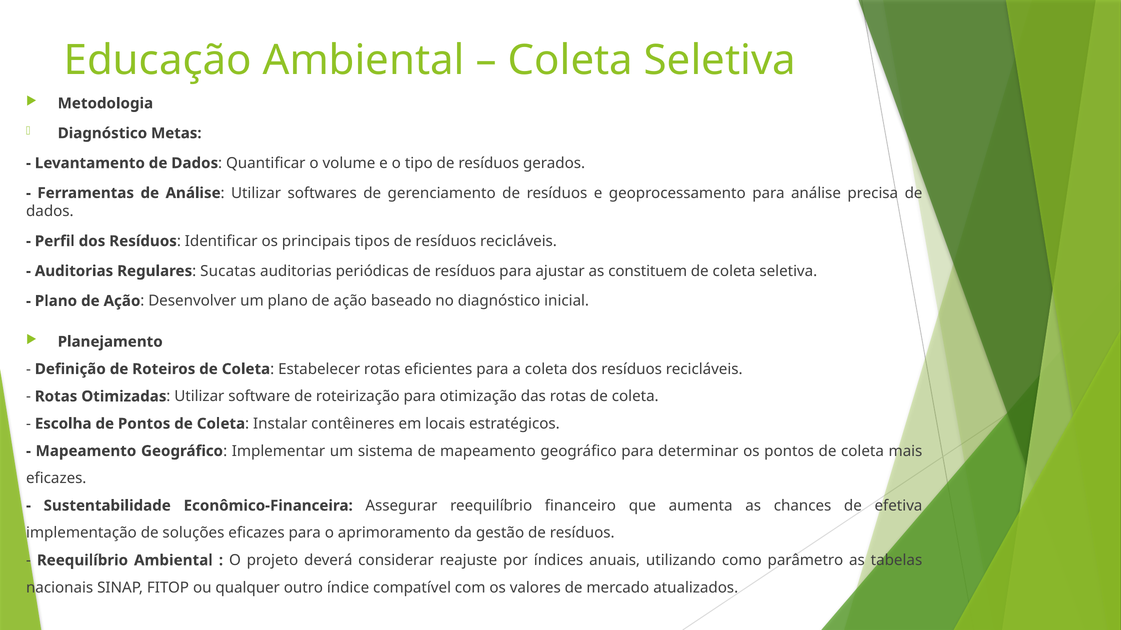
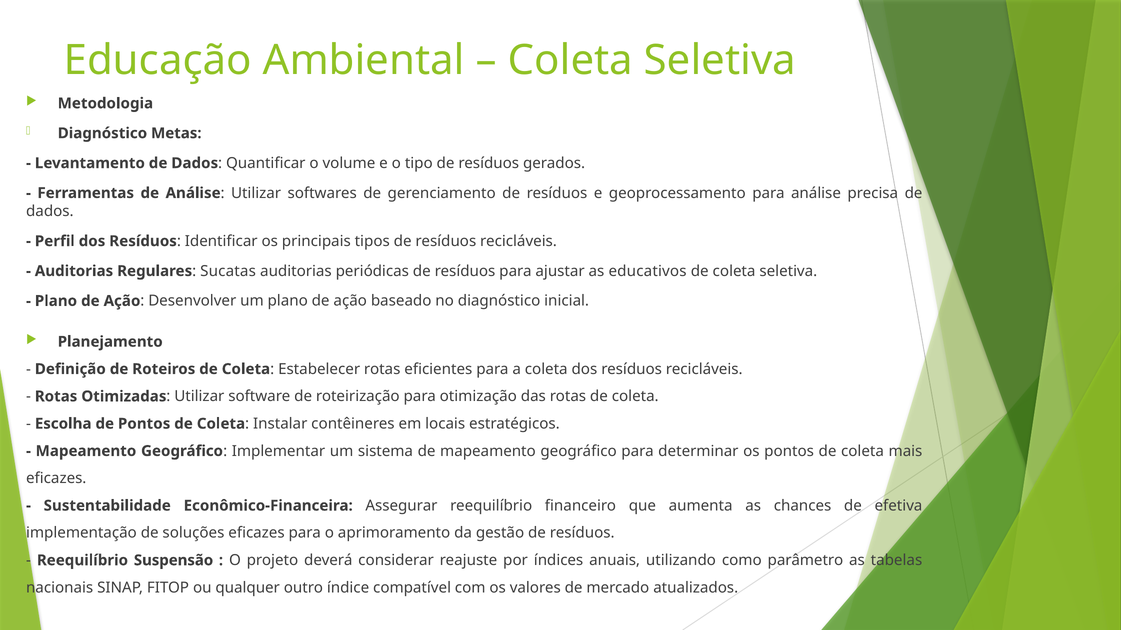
constituem: constituem -> educativos
Reequilíbrio Ambiental: Ambiental -> Suspensão
